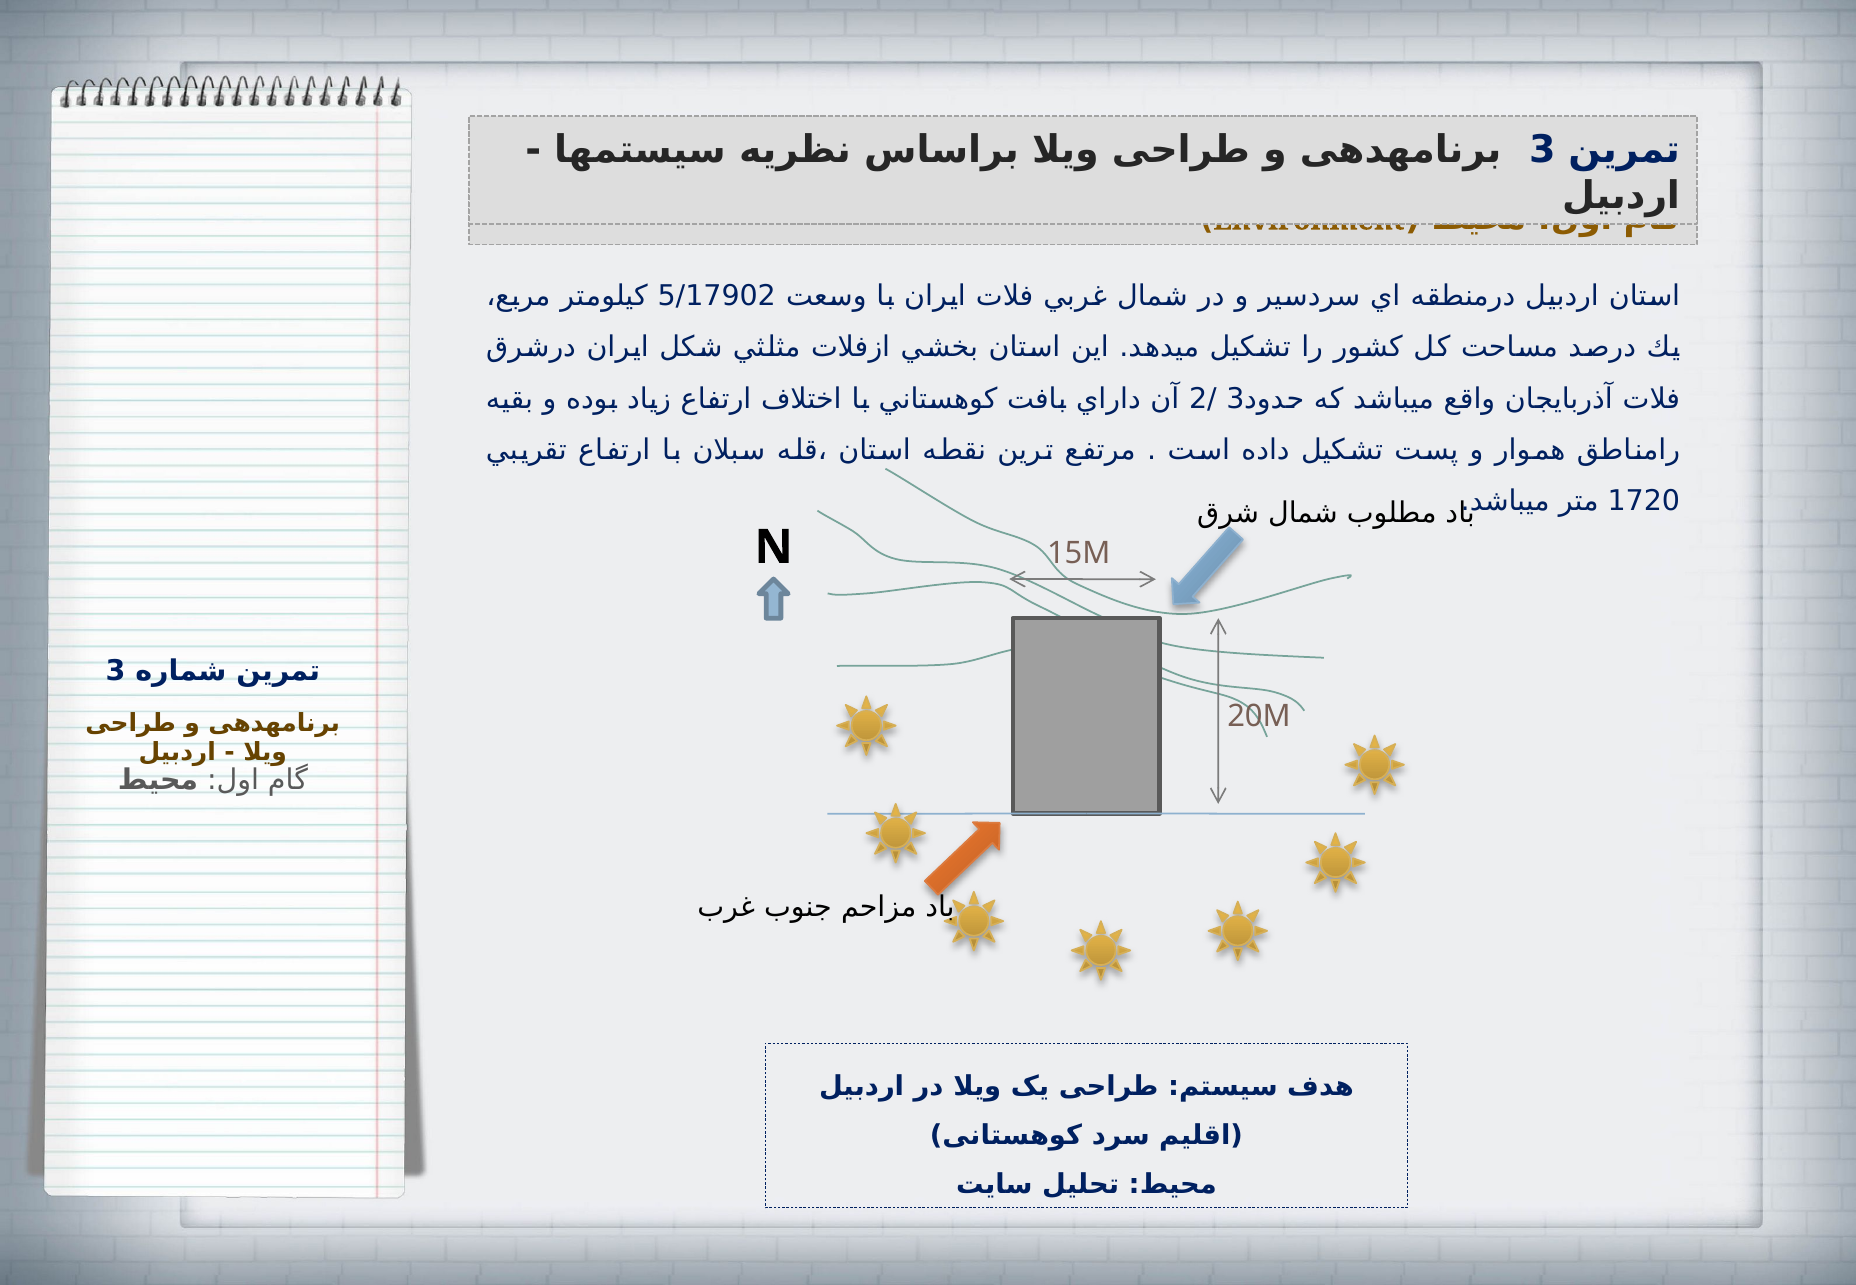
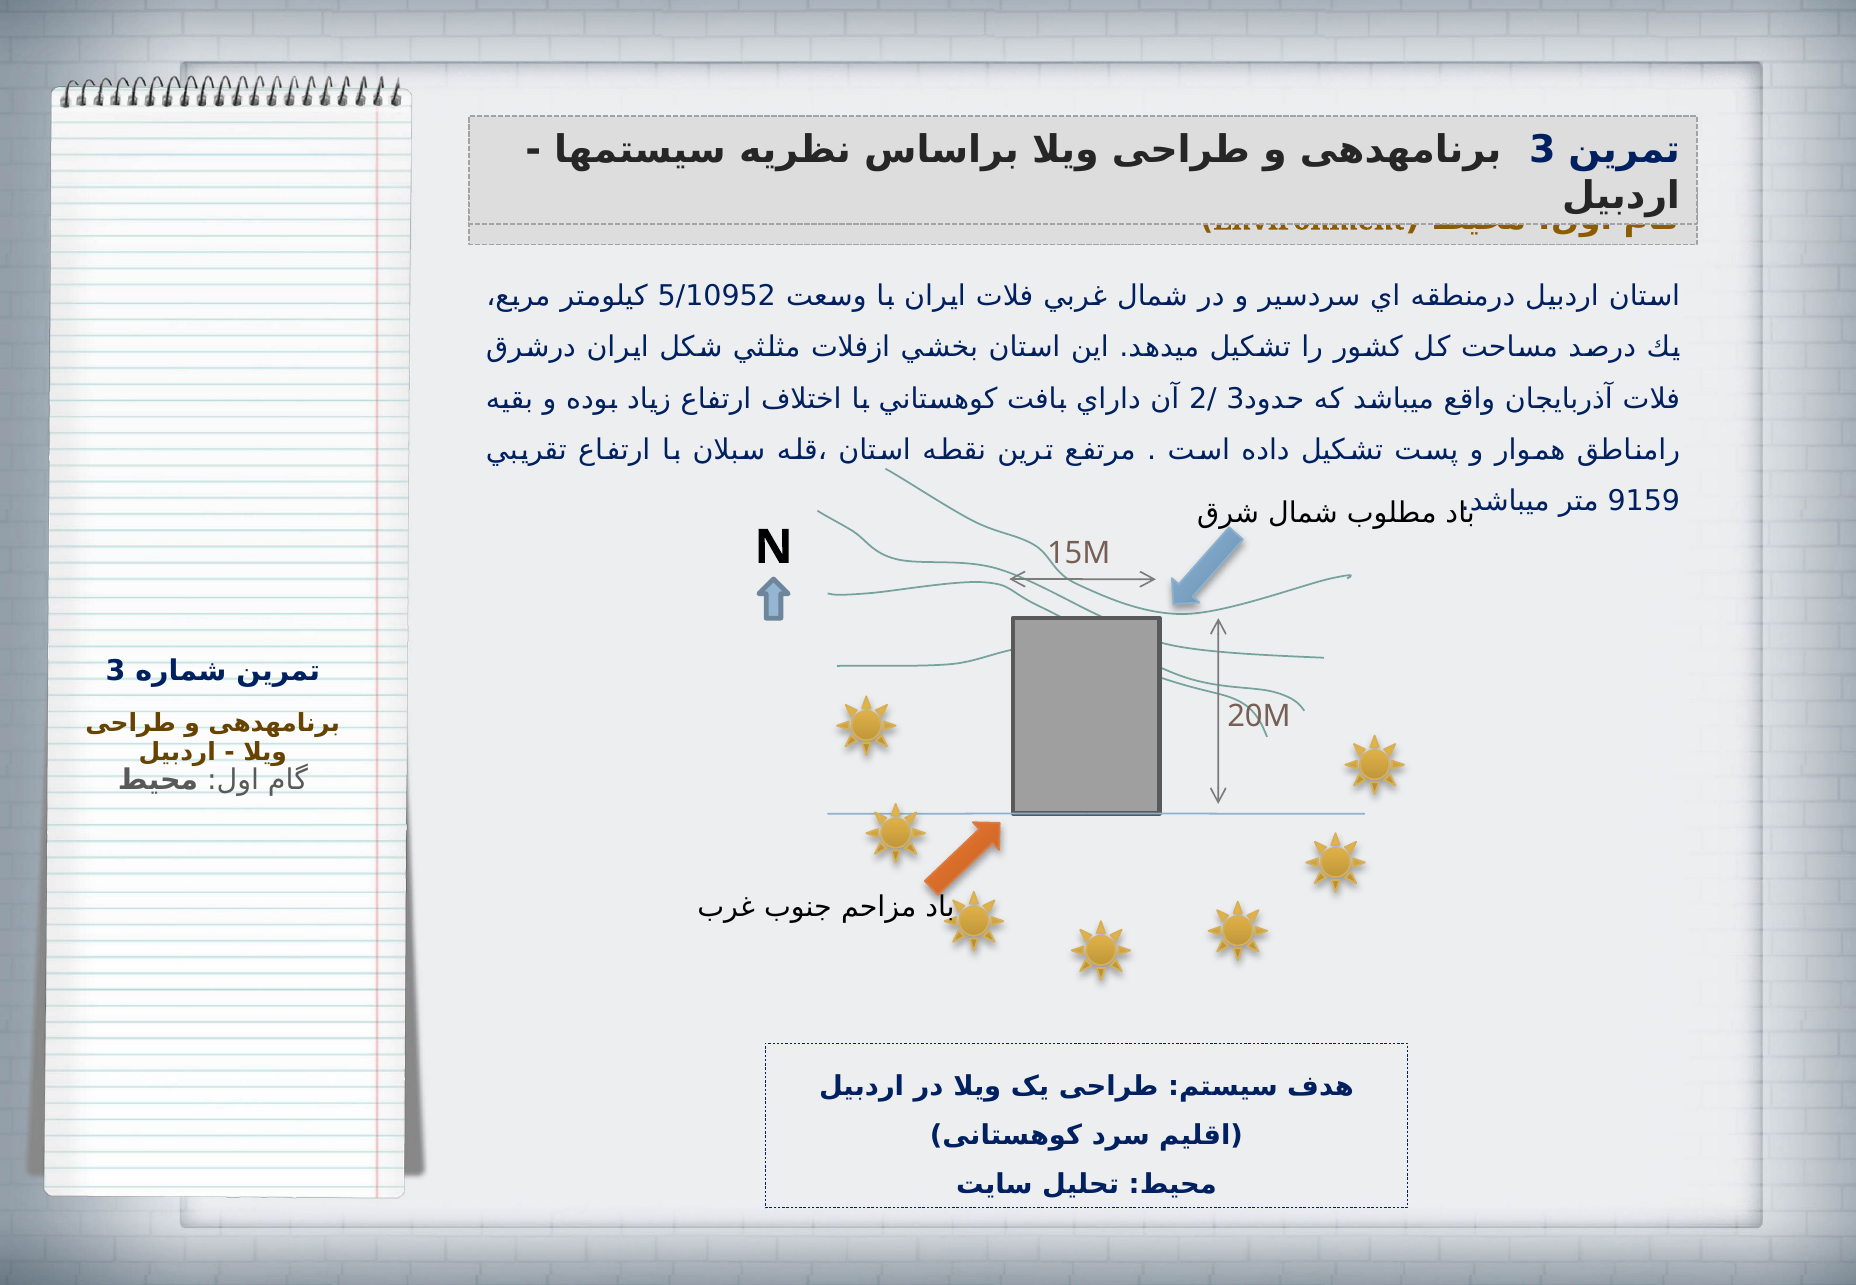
5/17902: 5/17902 -> 5/10952
1720: 1720 -> 9159
